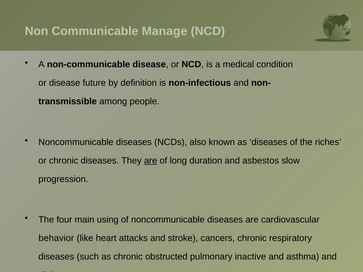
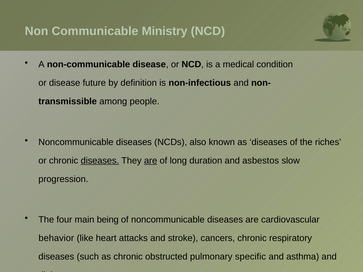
Manage: Manage -> Ministry
diseases at (100, 161) underline: none -> present
using: using -> being
inactive: inactive -> specific
